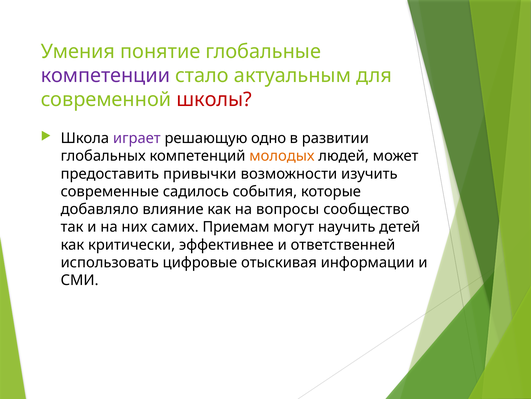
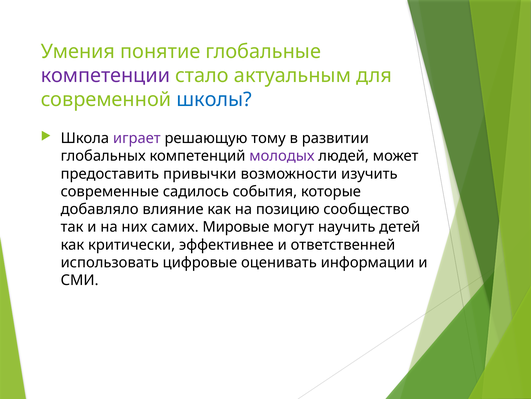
школы colour: red -> blue
одно: одно -> тому
молодых colour: orange -> purple
вопросы: вопросы -> позицию
Приемам: Приемам -> Мировые
отыскивая: отыскивая -> оценивать
